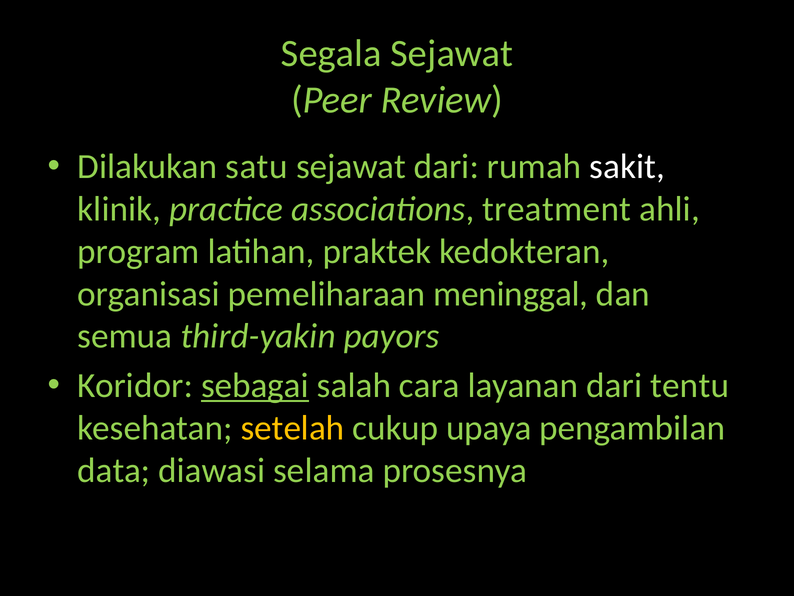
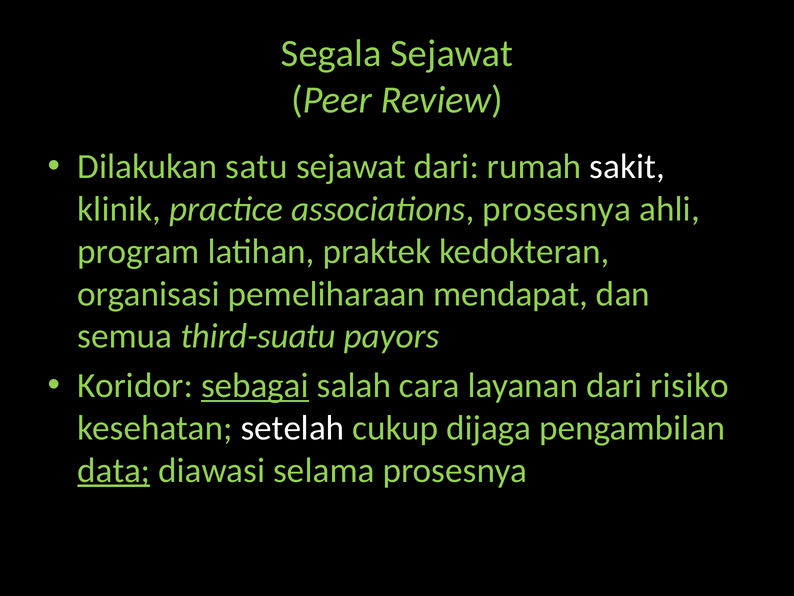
associations treatment: treatment -> prosesnya
meninggal: meninggal -> mendapat
third-yakin: third-yakin -> third-suatu
tentu: tentu -> risiko
setelah colour: yellow -> white
upaya: upaya -> dijaga
data underline: none -> present
